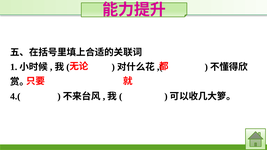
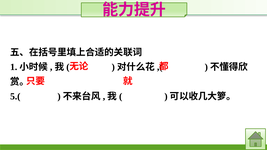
4.(: 4.( -> 5.(
